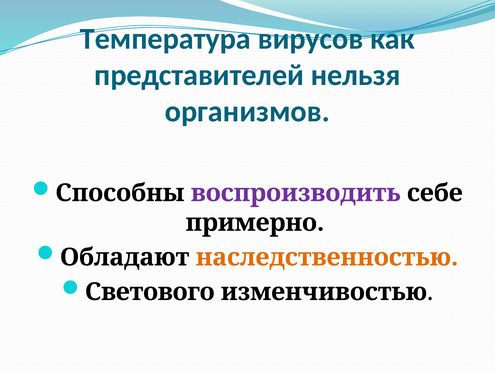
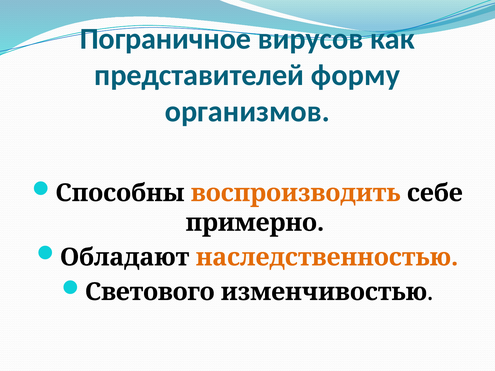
Температура: Температура -> Пограничное
нельзя: нельзя -> форму
воспроизводить colour: purple -> orange
